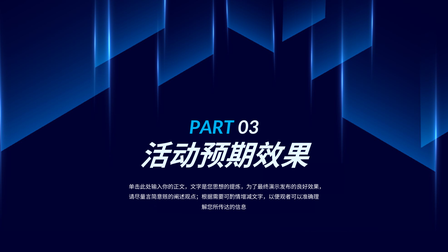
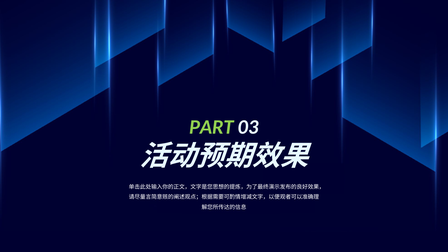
PART colour: light blue -> light green
